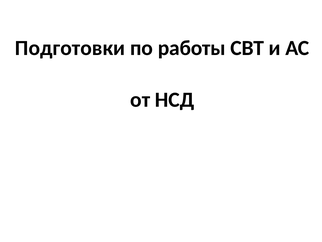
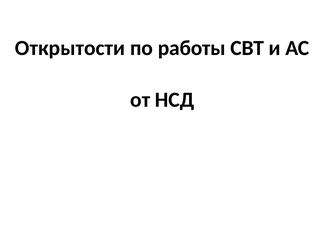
Подготовки: Подготовки -> Открытости
